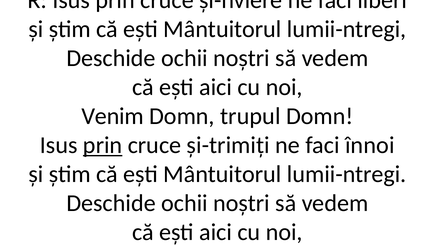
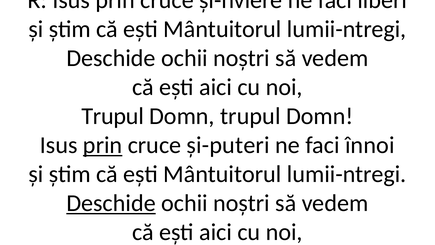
Venim at (113, 116): Venim -> Trupul
și-trimiți: și-trimiți -> și-puteri
Deschide at (111, 203) underline: none -> present
